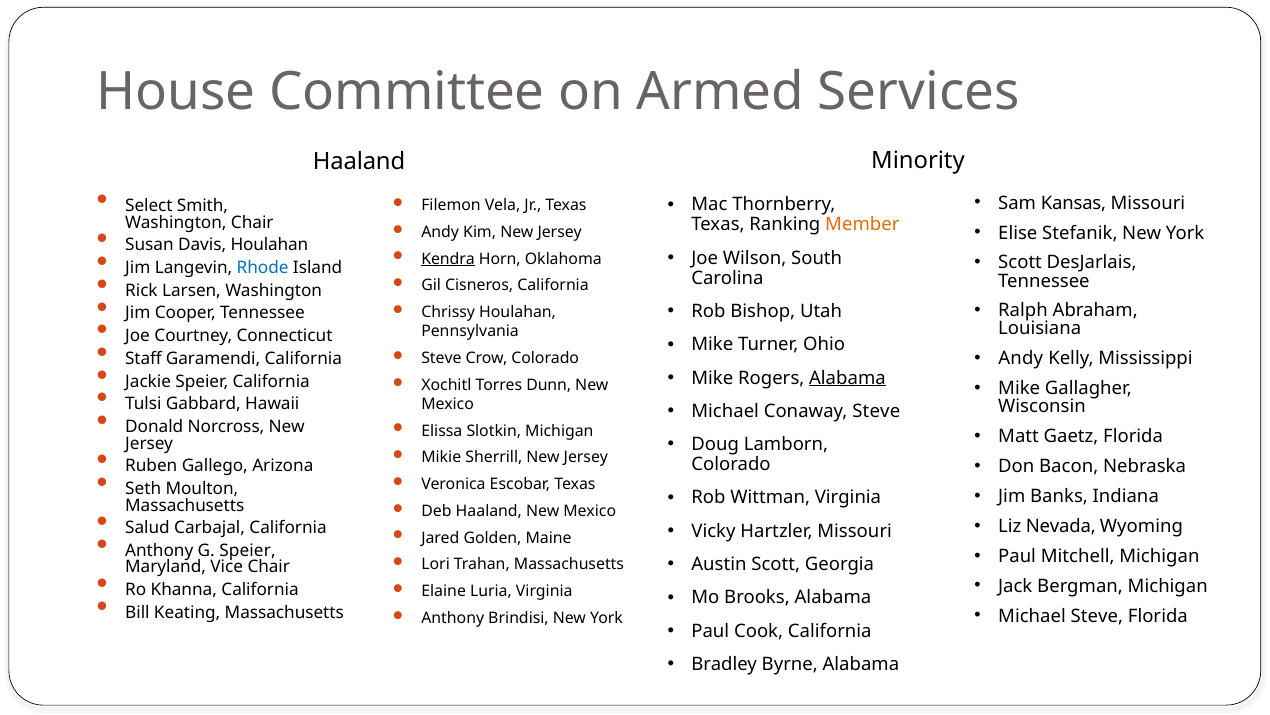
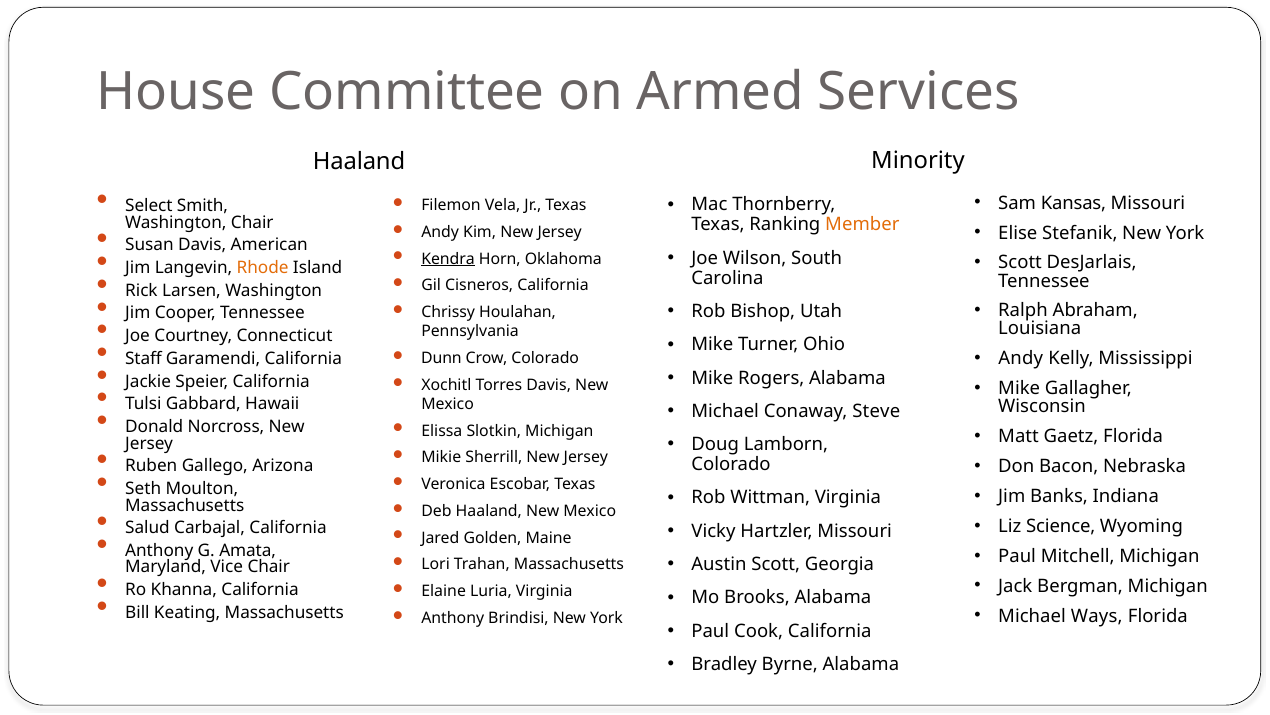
Davis Houlahan: Houlahan -> American
Rhode colour: blue -> orange
Steve at (441, 358): Steve -> Dunn
Alabama at (847, 378) underline: present -> none
Torres Dunn: Dunn -> Davis
Nevada: Nevada -> Science
G Speier: Speier -> Amata
Michael Steve: Steve -> Ways
